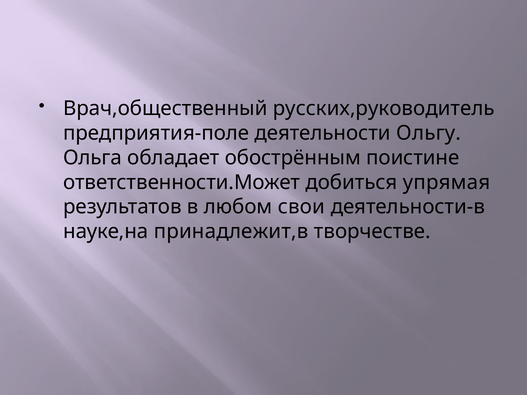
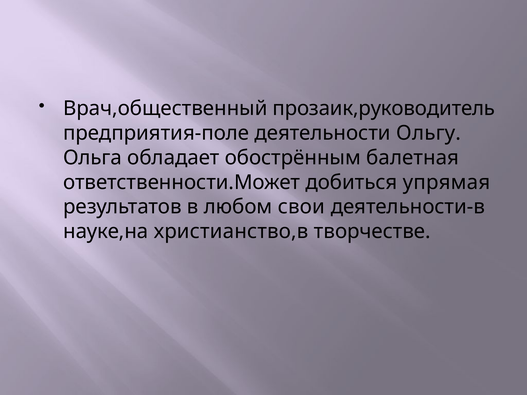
русских,руководитель: русских,руководитель -> прозаик,руководитель
поистине: поистине -> балетная
принадлежит,в: принадлежит,в -> христианство,в
